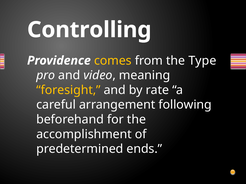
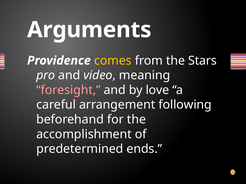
Controlling: Controlling -> Arguments
Type: Type -> Stars
foresight colour: yellow -> pink
rate: rate -> love
